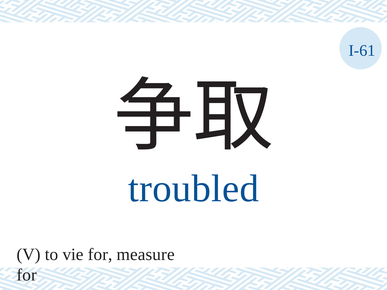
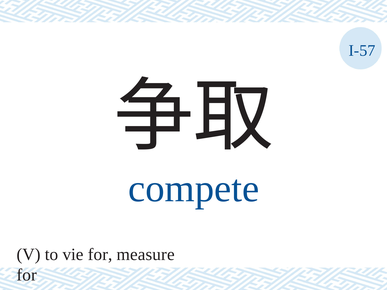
I-61: I-61 -> I-57
troubled: troubled -> compete
